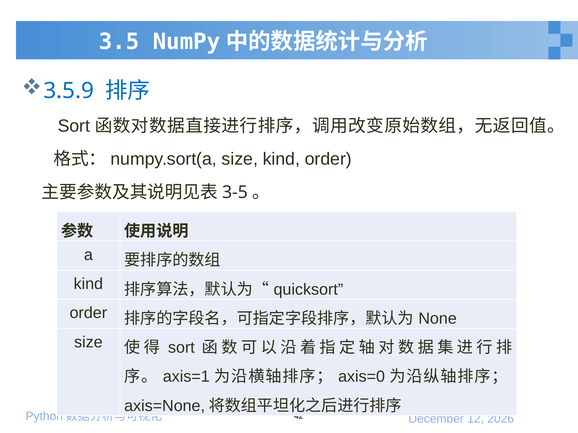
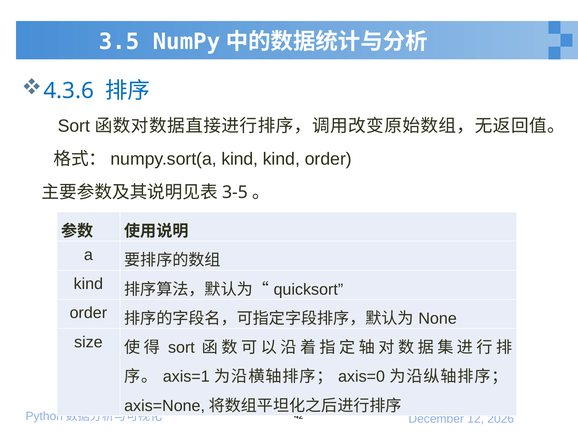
3.5.9: 3.5.9 -> 4.3.6
size at (240, 159): size -> kind
